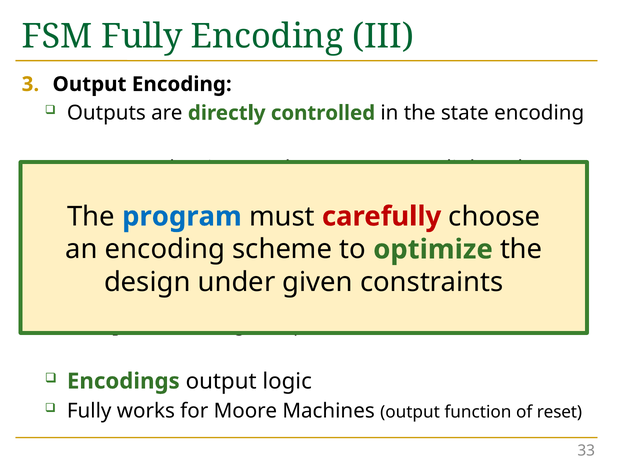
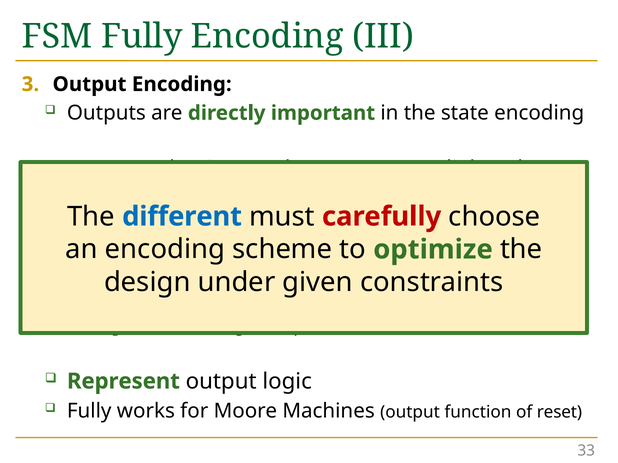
controlled: controlled -> important
program: program -> different
Encodings: Encodings -> Represent
